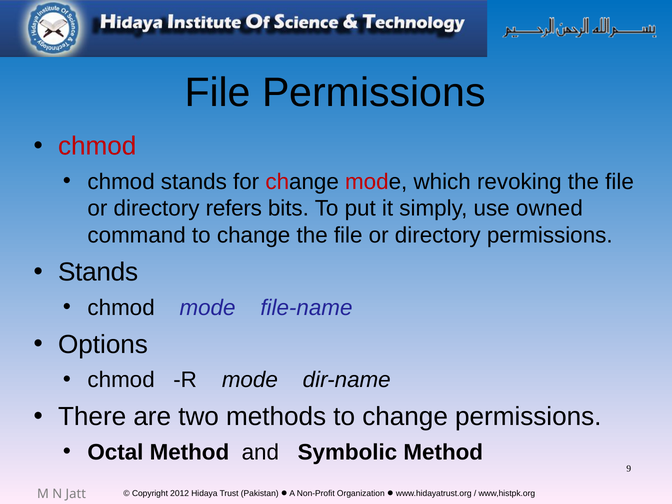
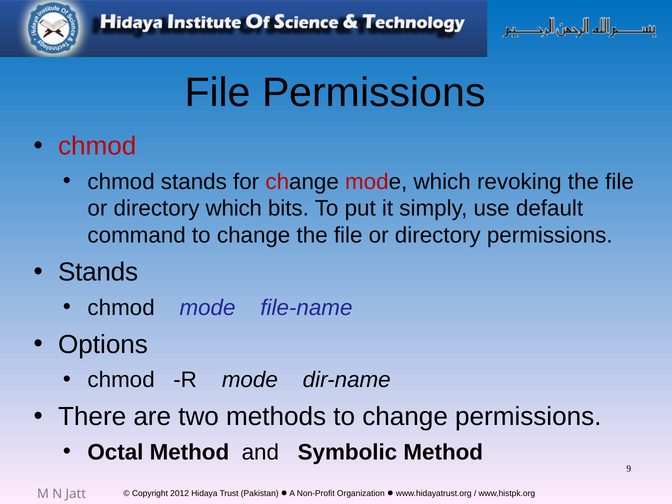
directory refers: refers -> which
owned: owned -> default
